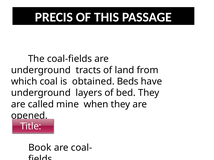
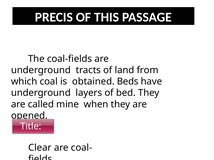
Book: Book -> Clear
